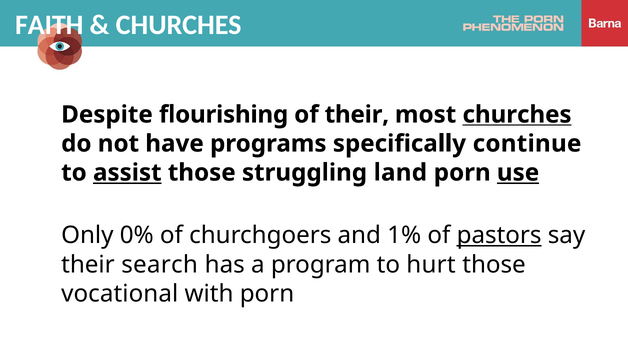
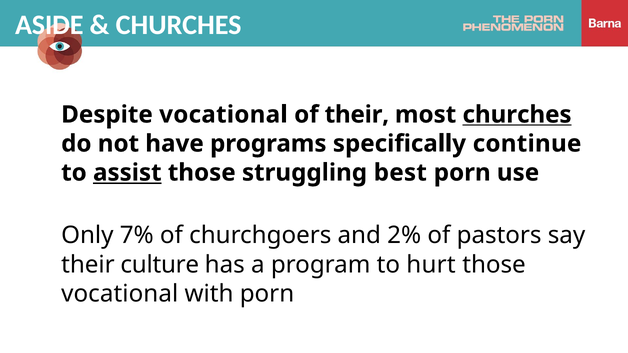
FAITH: FAITH -> ASIDE
Despite flourishing: flourishing -> vocational
land: land -> best
use underline: present -> none
0%: 0% -> 7%
1%: 1% -> 2%
pastors underline: present -> none
search: search -> culture
